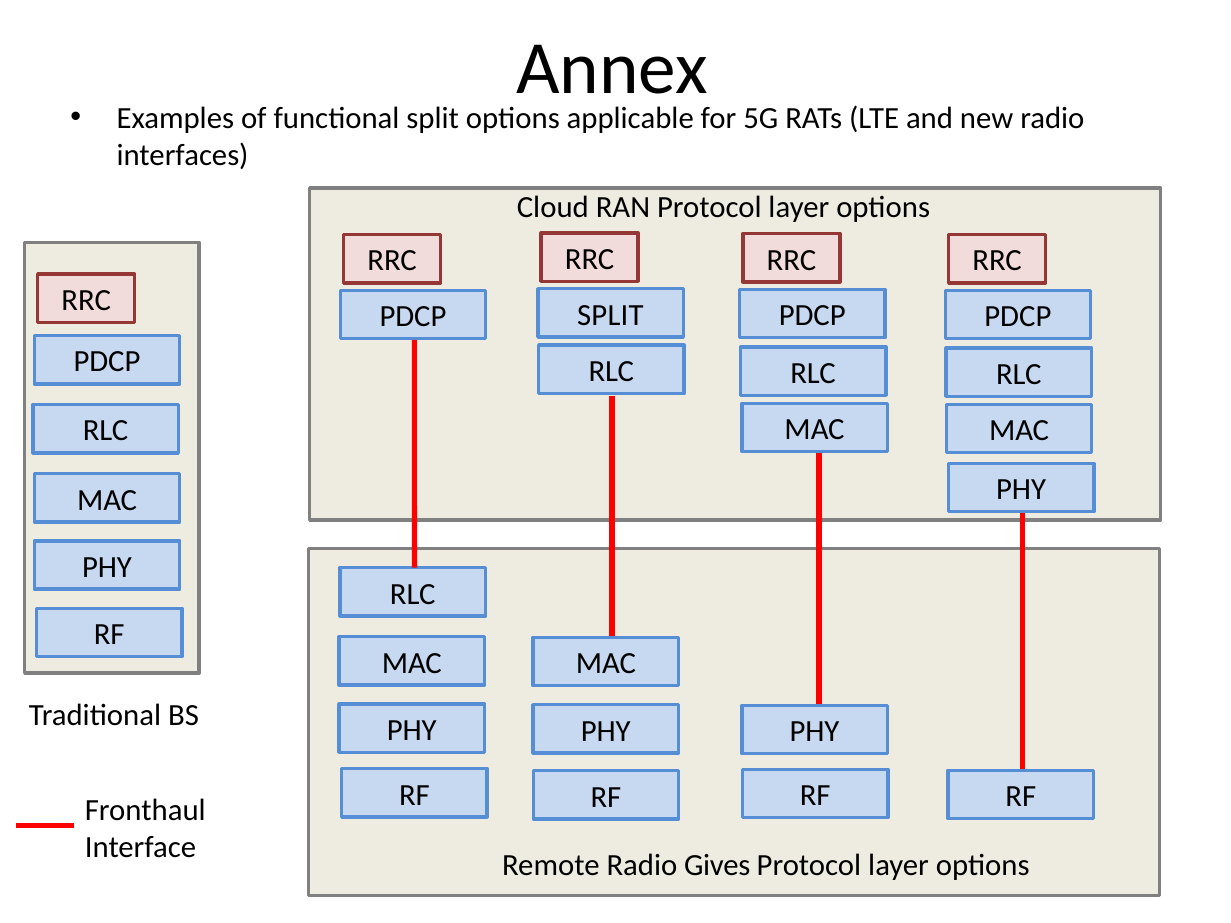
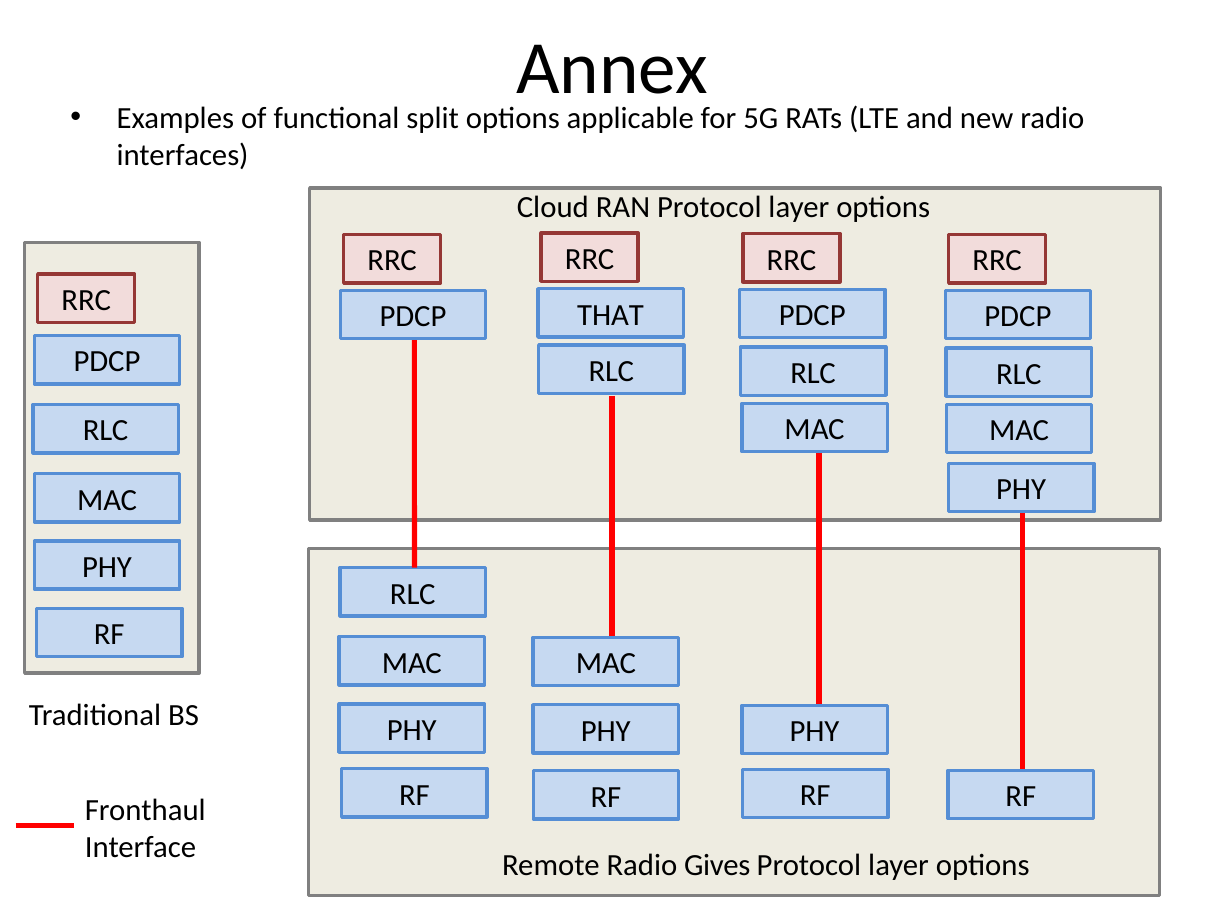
SPLIT at (610, 315): SPLIT -> THAT
